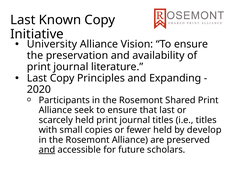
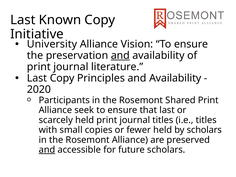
and at (120, 56) underline: none -> present
Principles and Expanding: Expanding -> Availability
by develop: develop -> scholars
